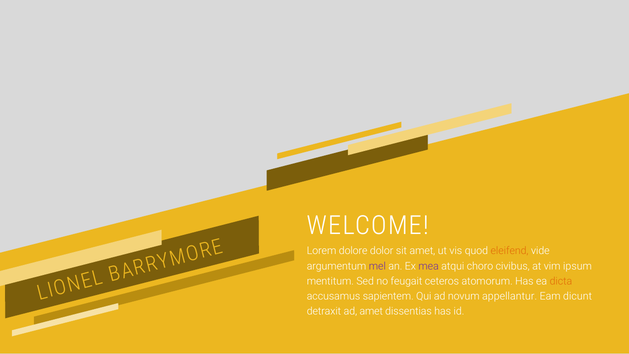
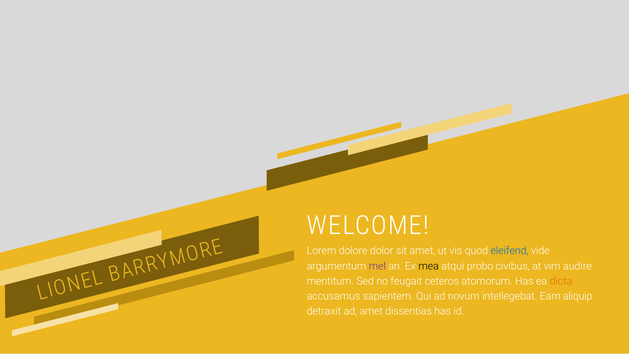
eleifend colour: orange -> blue
mea colour: purple -> black
choro: choro -> probo
ipsum: ipsum -> audire
appellantur: appellantur -> intellegebat
dicunt: dicunt -> aliquip
